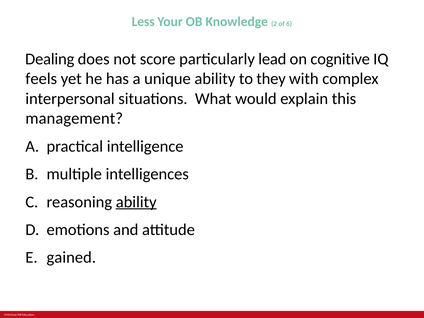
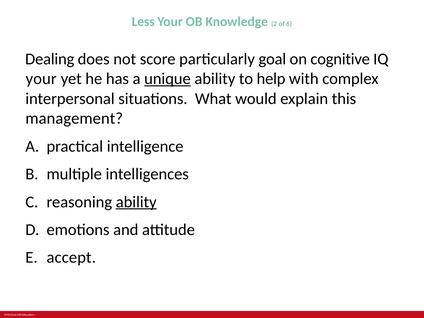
lead: lead -> goal
feels at (41, 79): feels -> your
unique underline: none -> present
they: they -> help
gained: gained -> accept
